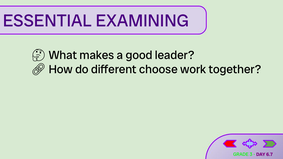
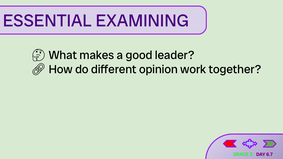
choose: choose -> opinion
